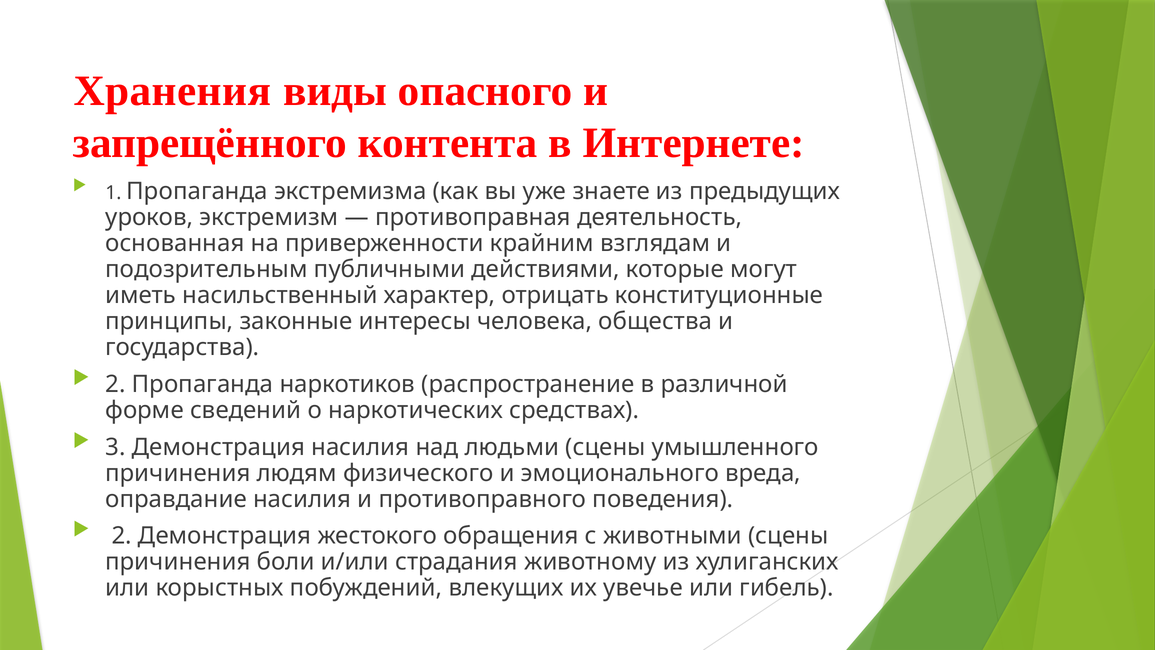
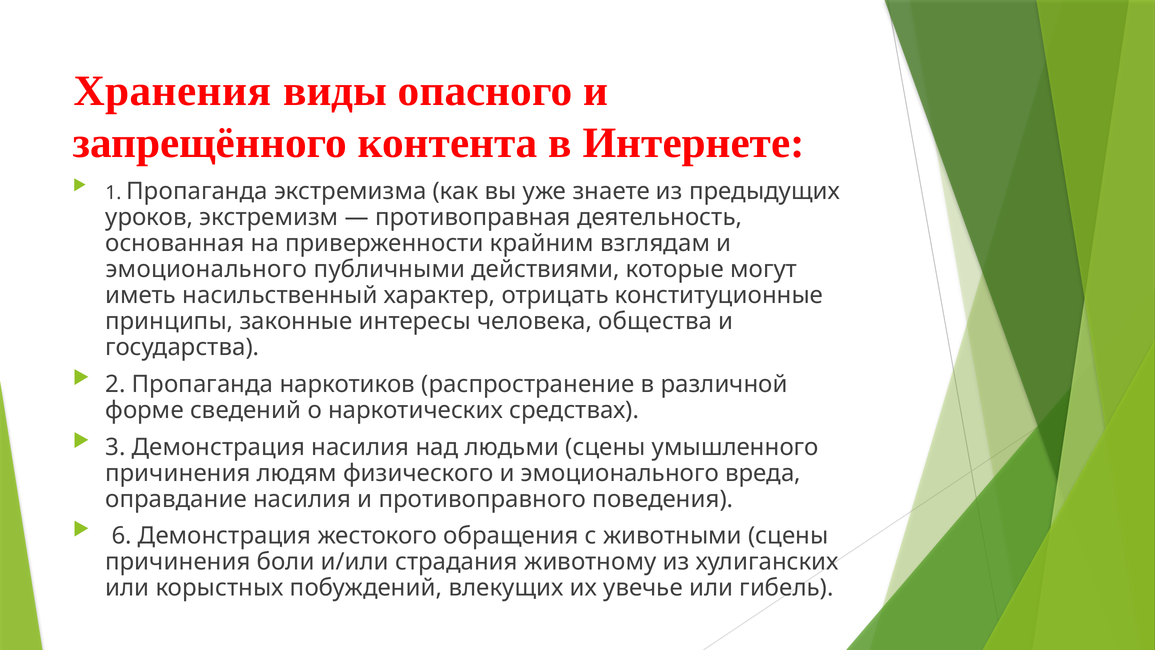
подозрительным at (206, 269): подозрительным -> эмоционального
2 at (122, 536): 2 -> 6
